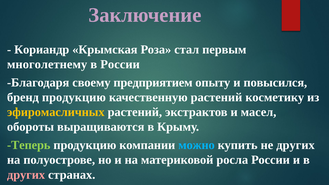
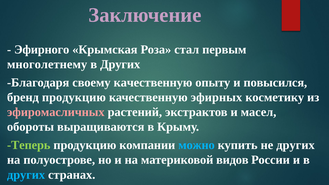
Кориандр: Кориандр -> Эфирного
России at (120, 64): России -> Других
своему предприятием: предприятием -> качественную
качественную растений: растений -> эфирных
эфиромасличных colour: yellow -> pink
росла: росла -> видов
других at (26, 175) colour: pink -> light blue
